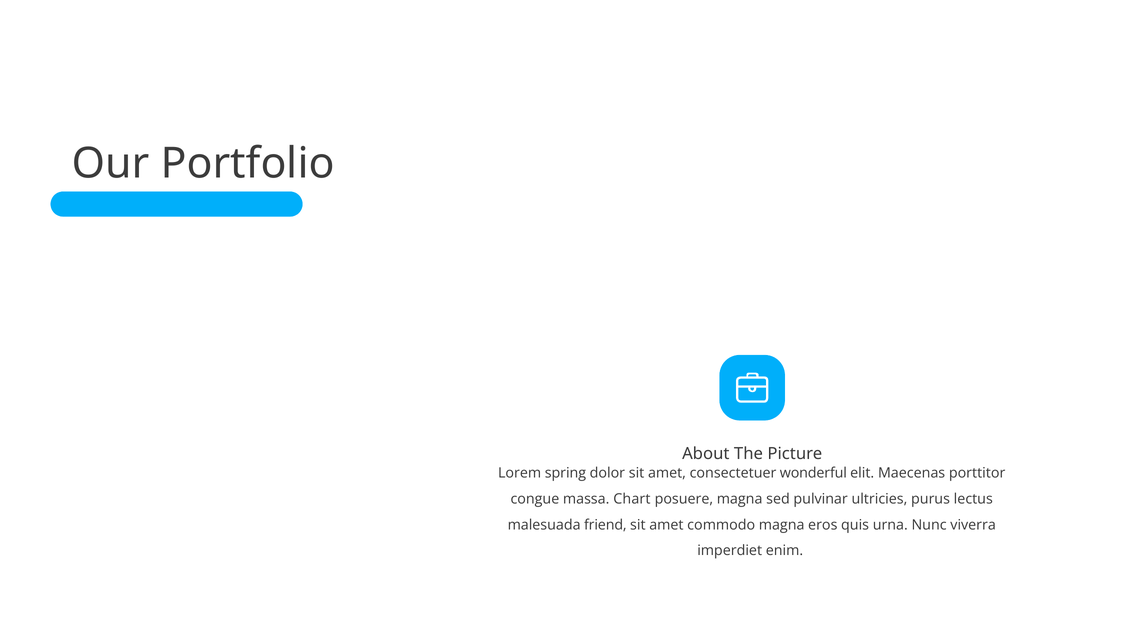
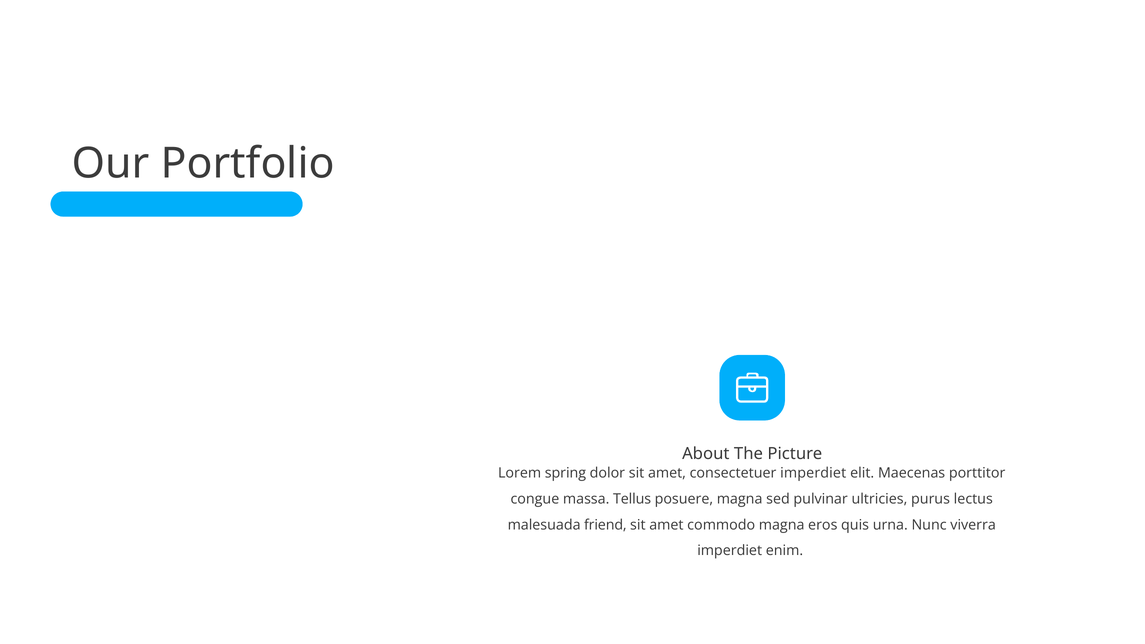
consectetuer wonderful: wonderful -> imperdiet
Chart: Chart -> Tellus
